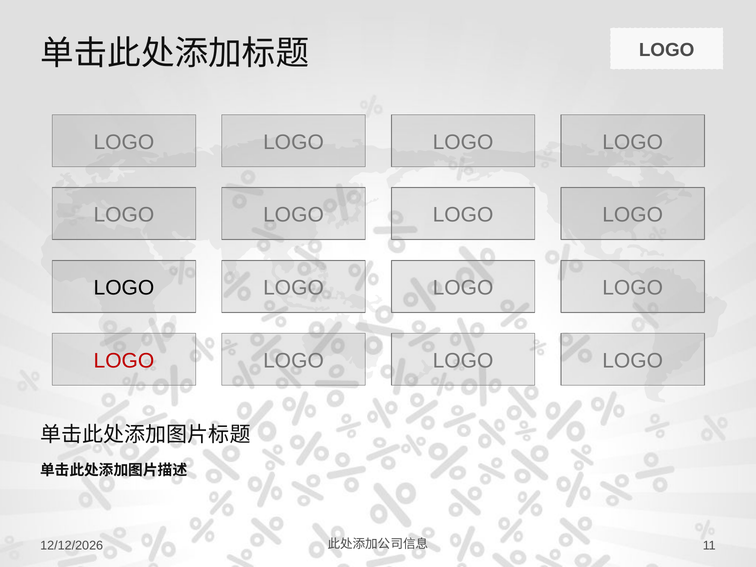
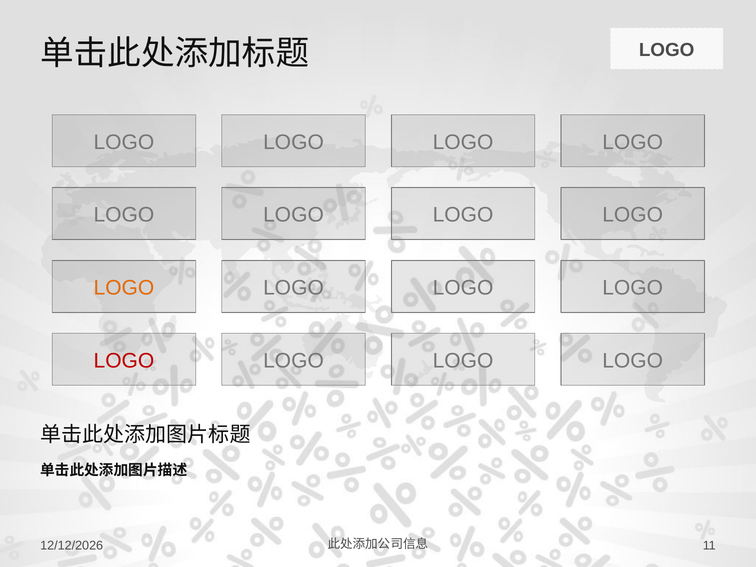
LOGO at (124, 288) colour: black -> orange
